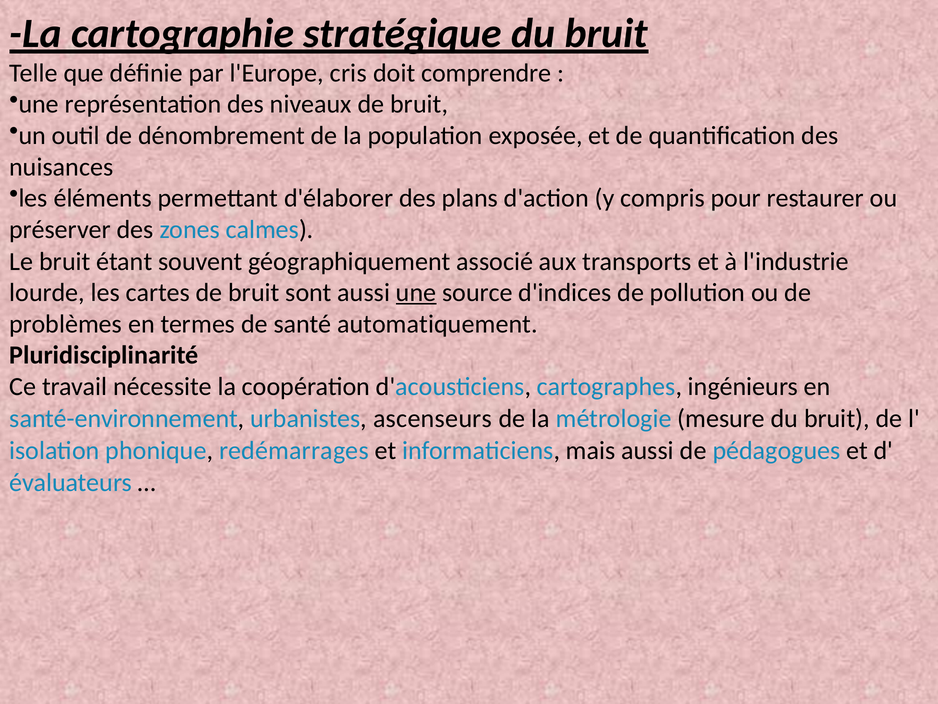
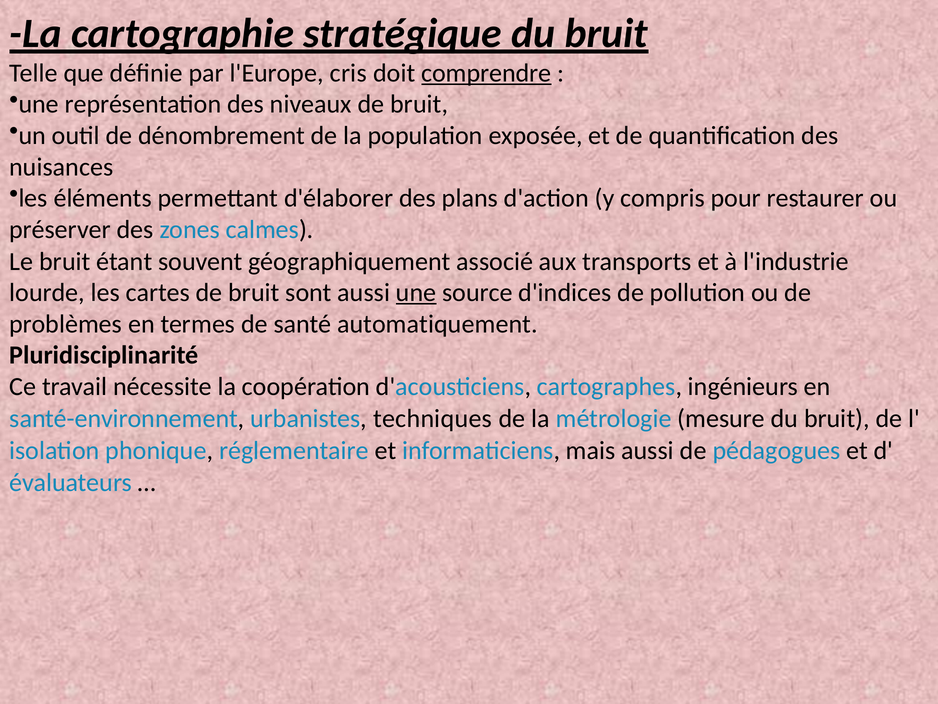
comprendre underline: none -> present
ascenseurs: ascenseurs -> techniques
redémarrages: redémarrages -> réglementaire
